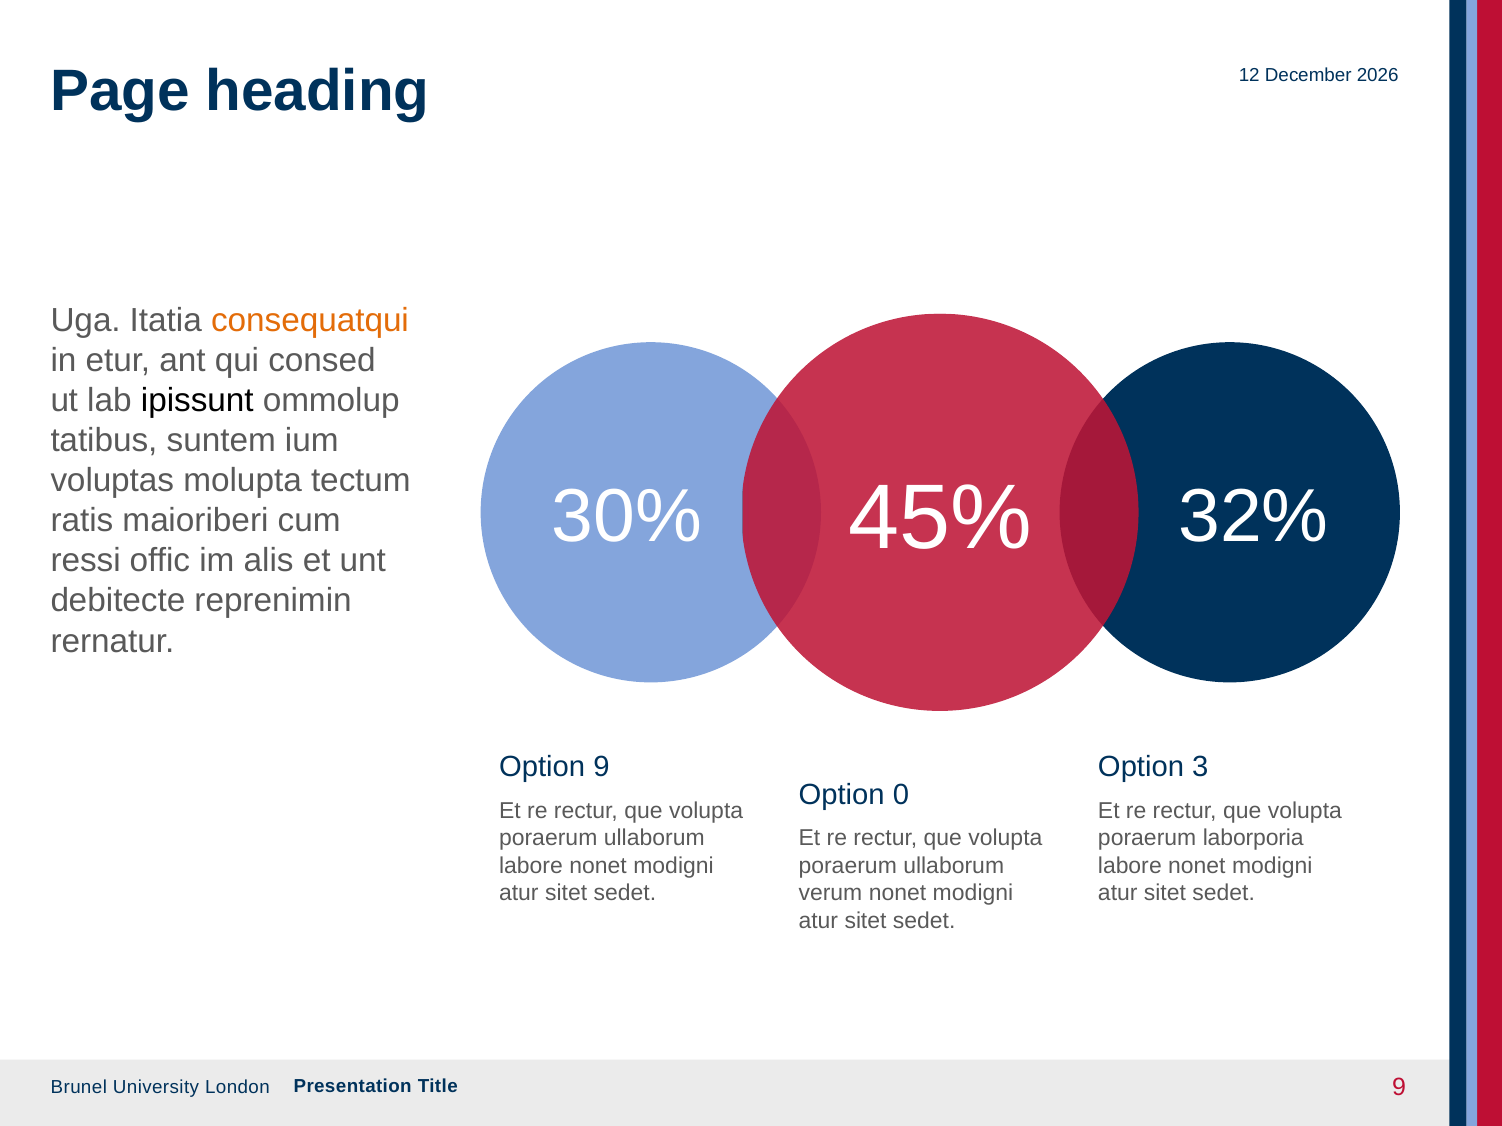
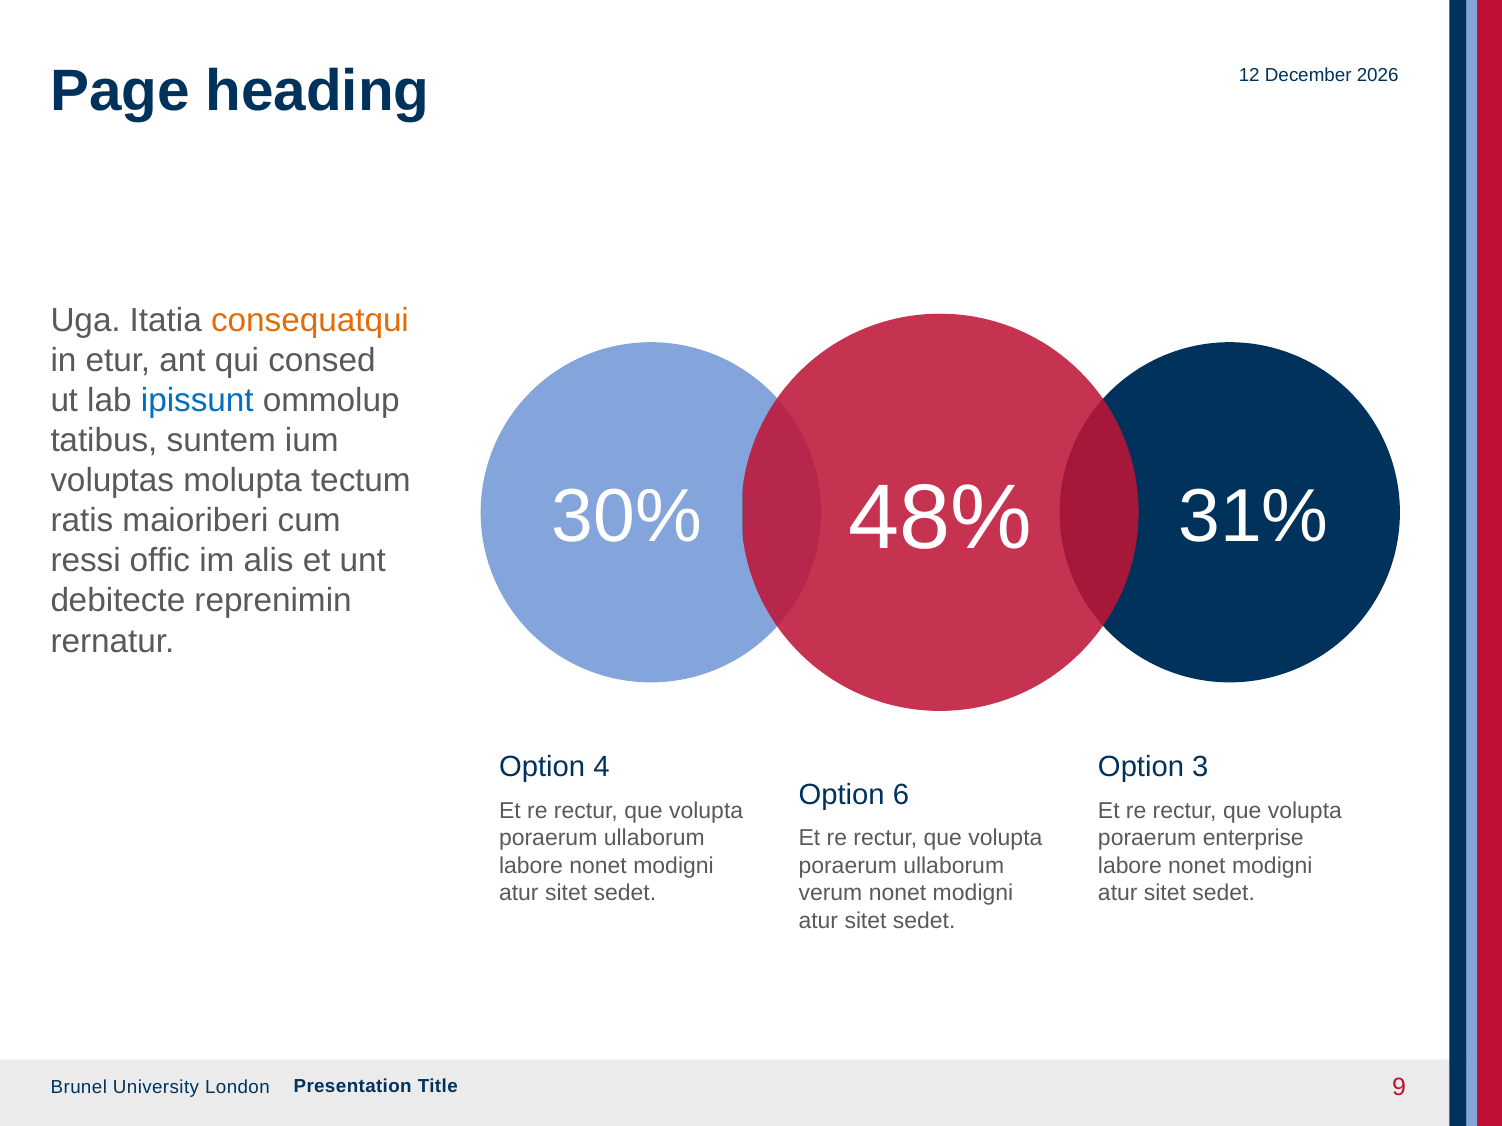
ipissunt colour: black -> blue
45%: 45% -> 48%
32%: 32% -> 31%
Option 9: 9 -> 4
0: 0 -> 6
laborporia: laborporia -> enterprise
